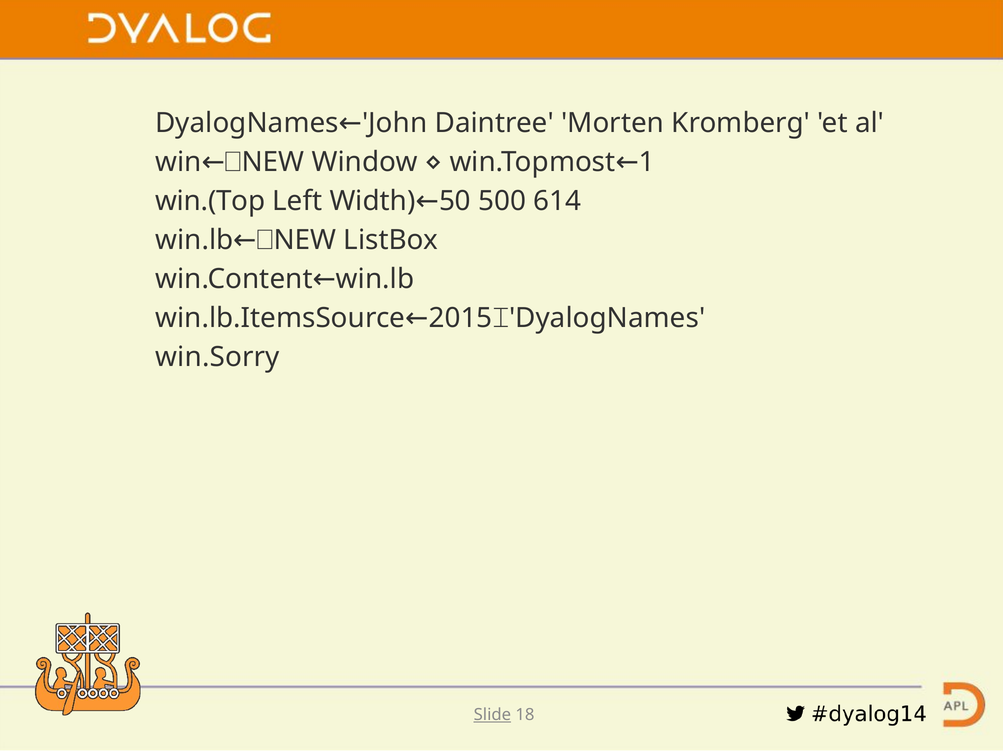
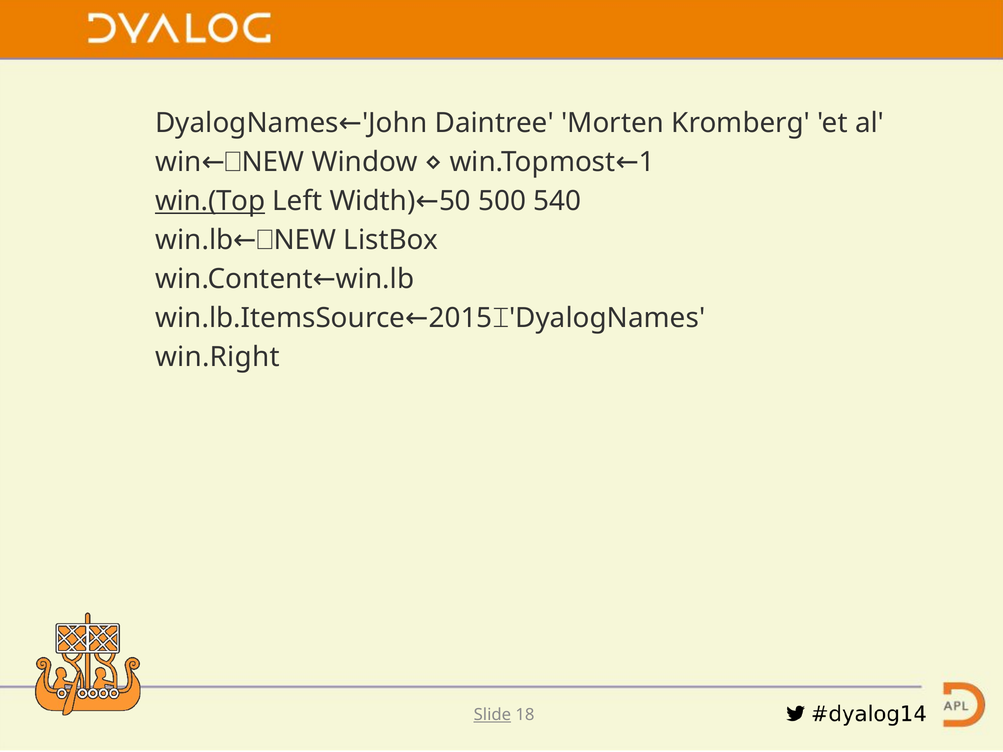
win.(Top underline: none -> present
614: 614 -> 540
win.Sorry: win.Sorry -> win.Right
